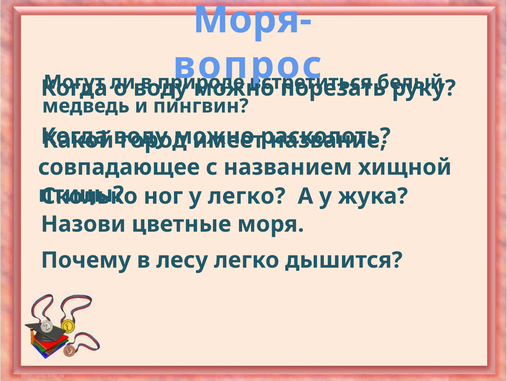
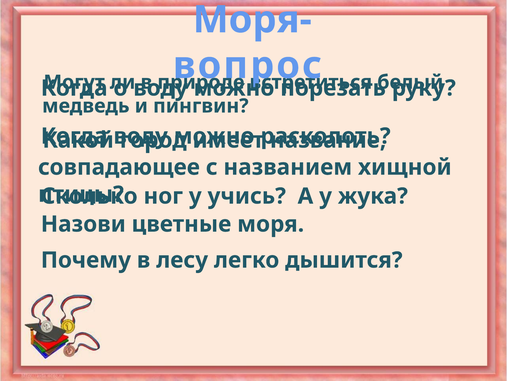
у легко: легко -> учись
